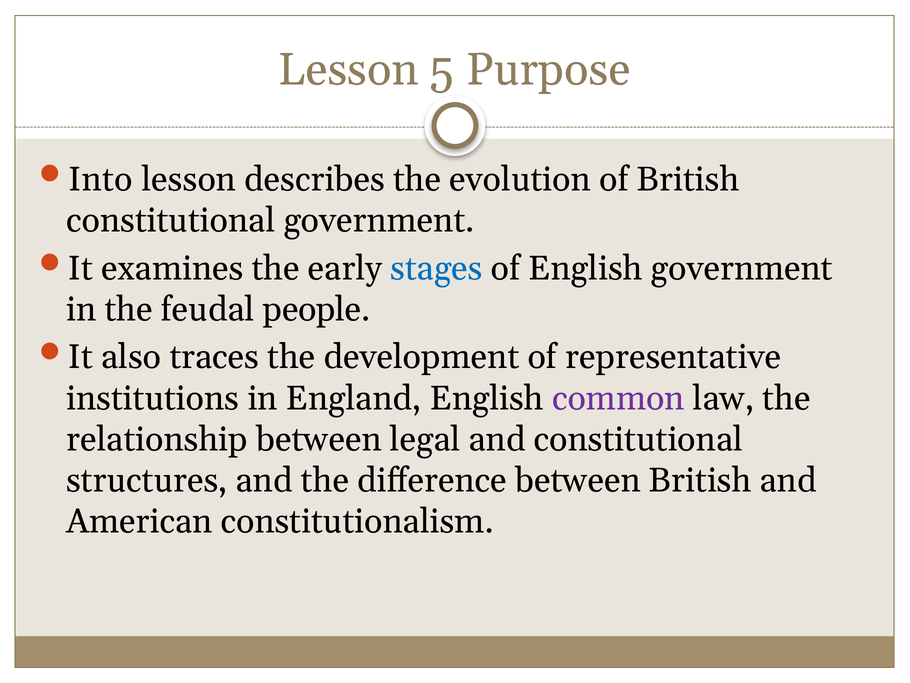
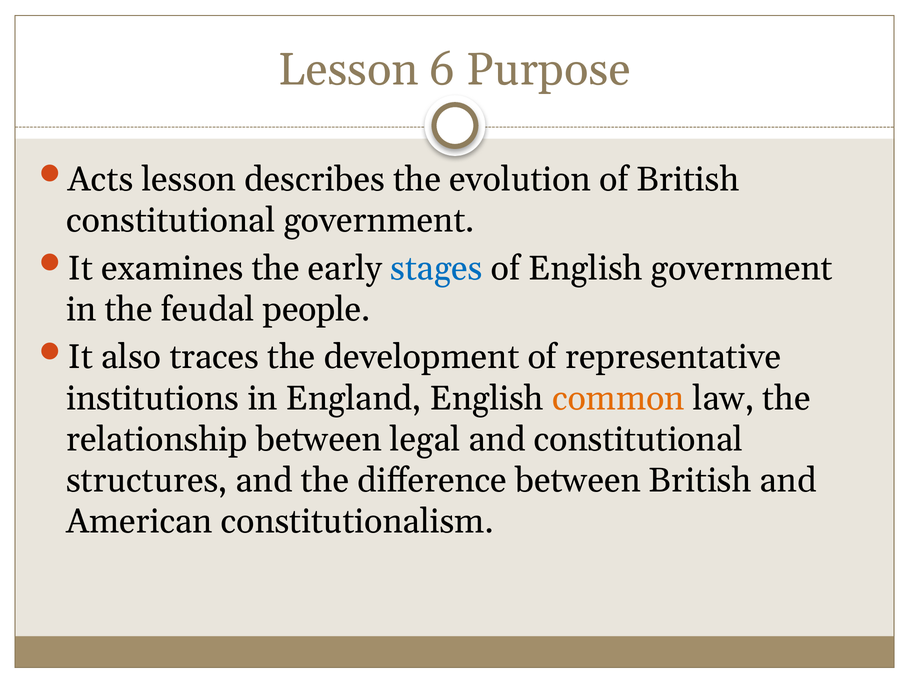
5: 5 -> 6
Into: Into -> Acts
common colour: purple -> orange
